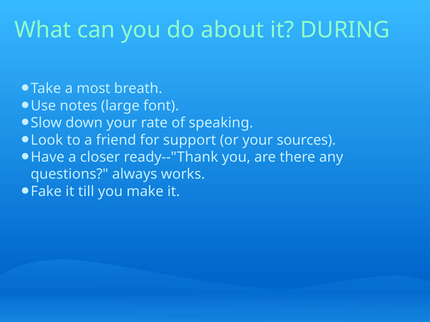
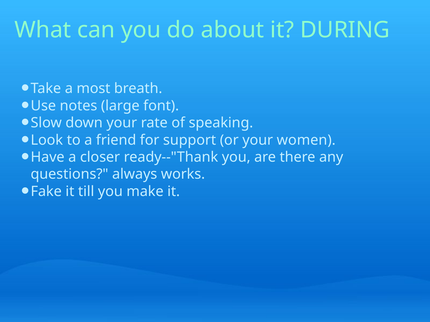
sources: sources -> women
